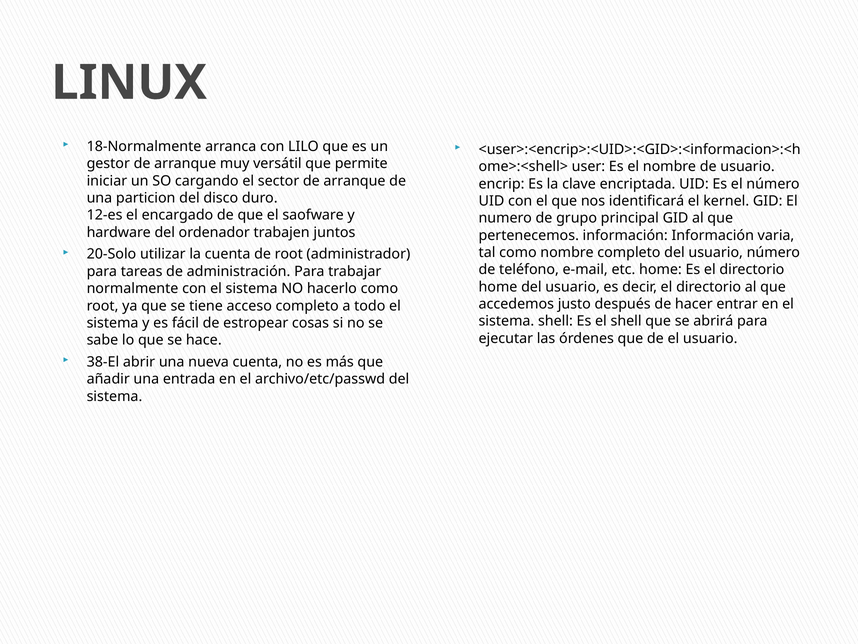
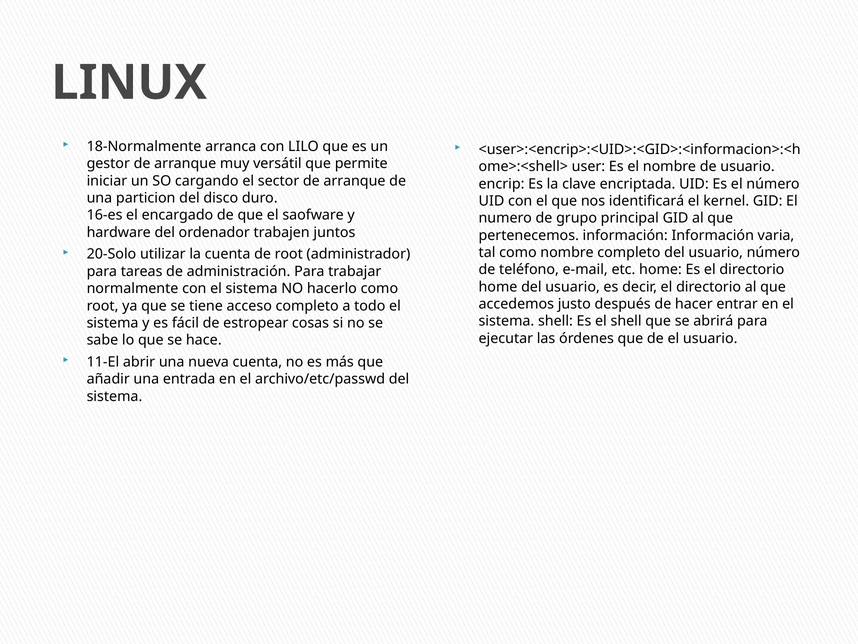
12-es: 12-es -> 16-es
38-El: 38-El -> 11-El
